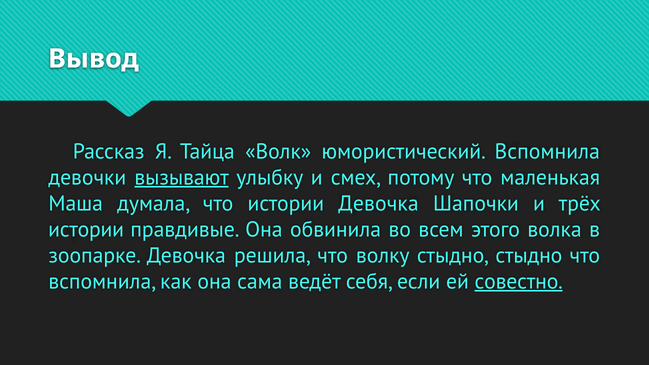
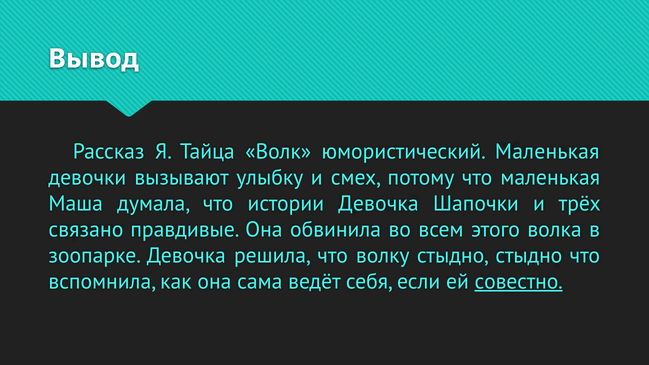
юмористический Вспомнила: Вспомнила -> Маленькая
вызывают underline: present -> none
истории at (86, 230): истории -> связано
